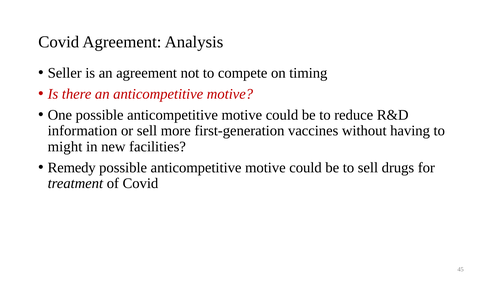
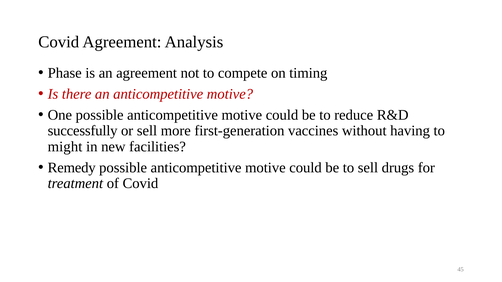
Seller: Seller -> Phase
information: information -> successfully
